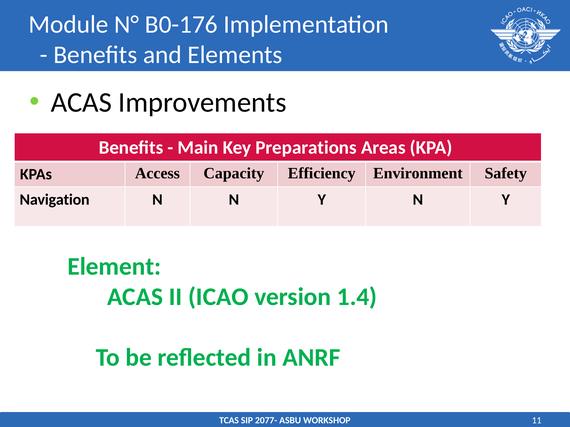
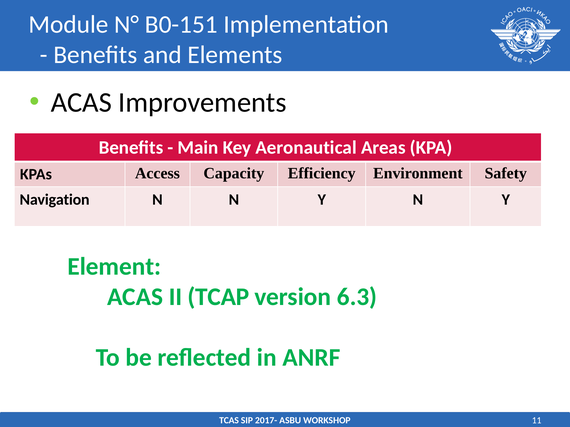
B0-176: B0-176 -> B0-151
Preparations: Preparations -> Aeronautical
ICAO: ICAO -> TCAP
1.4: 1.4 -> 6.3
2077-: 2077- -> 2017-
